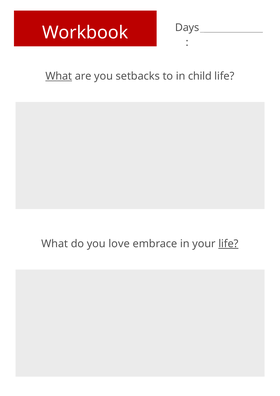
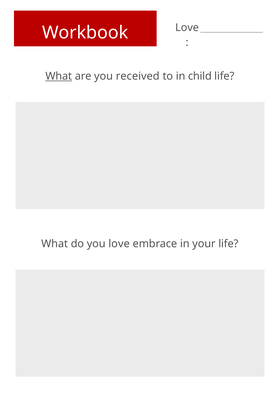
Days at (187, 28): Days -> Love
setbacks: setbacks -> received
life at (228, 244) underline: present -> none
